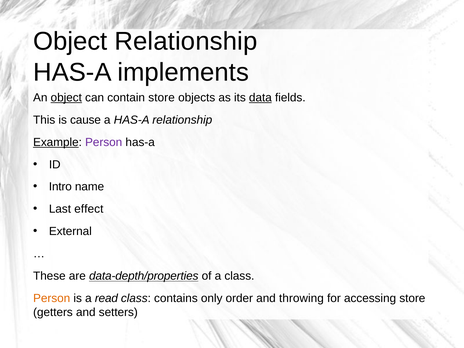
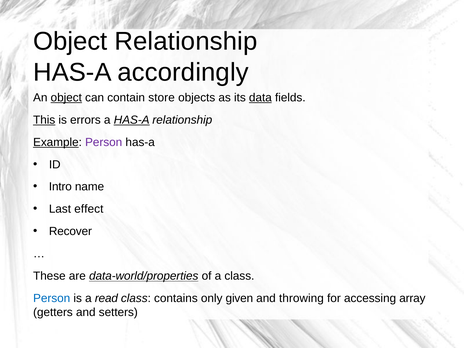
implements: implements -> accordingly
This underline: none -> present
cause: cause -> errors
HAS-A at (132, 120) underline: none -> present
External: External -> Recover
data-depth/properties: data-depth/properties -> data-world/properties
Person at (52, 298) colour: orange -> blue
order: order -> given
accessing store: store -> array
